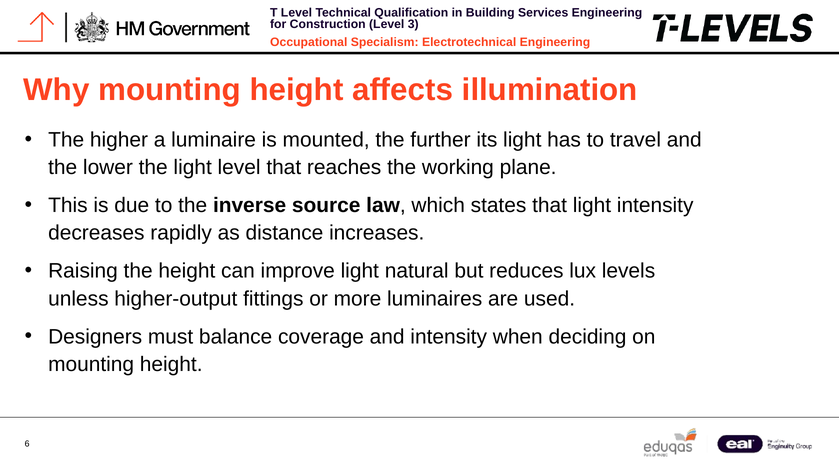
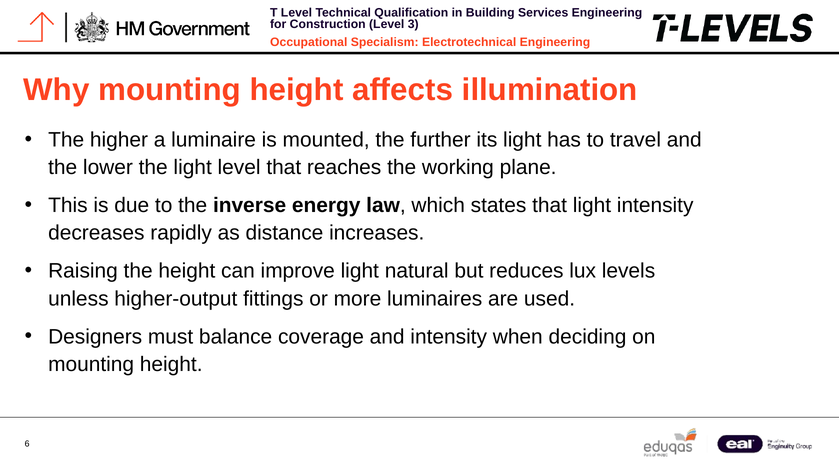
source: source -> energy
